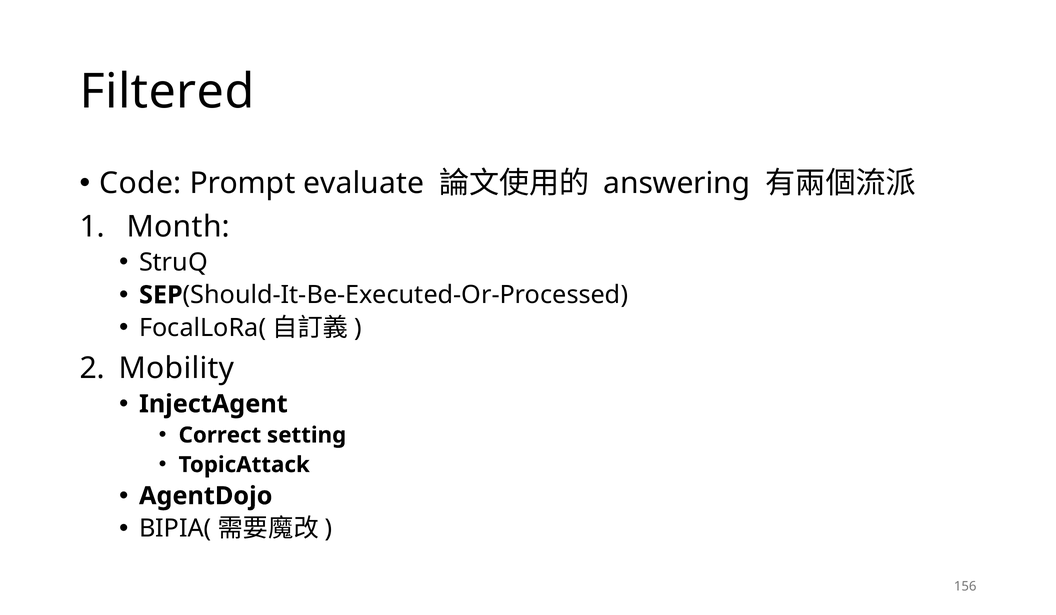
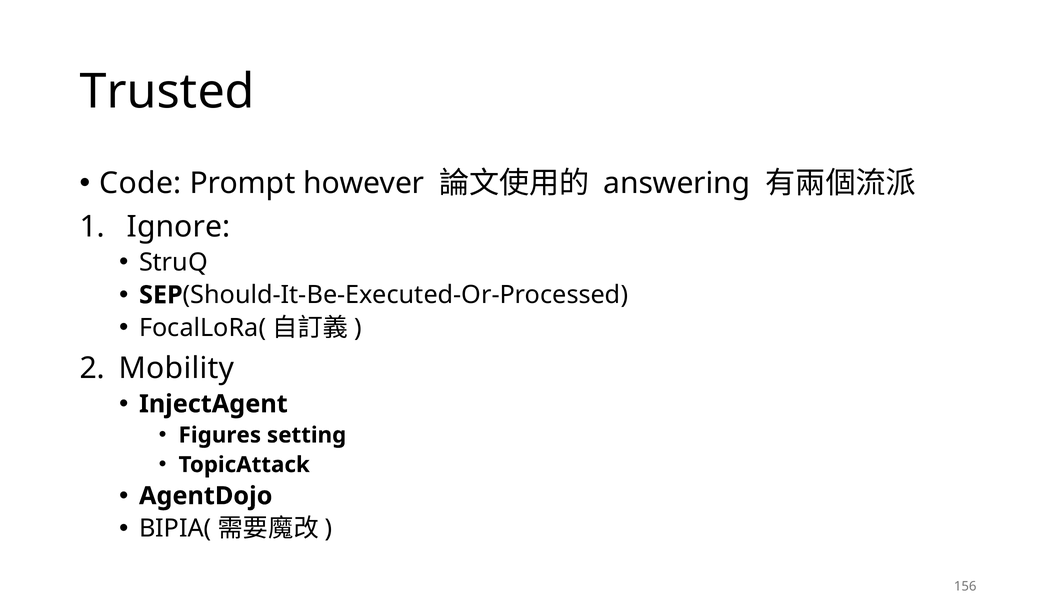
Filtered: Filtered -> Trusted
evaluate: evaluate -> however
Month: Month -> Ignore
Correct: Correct -> Figures
